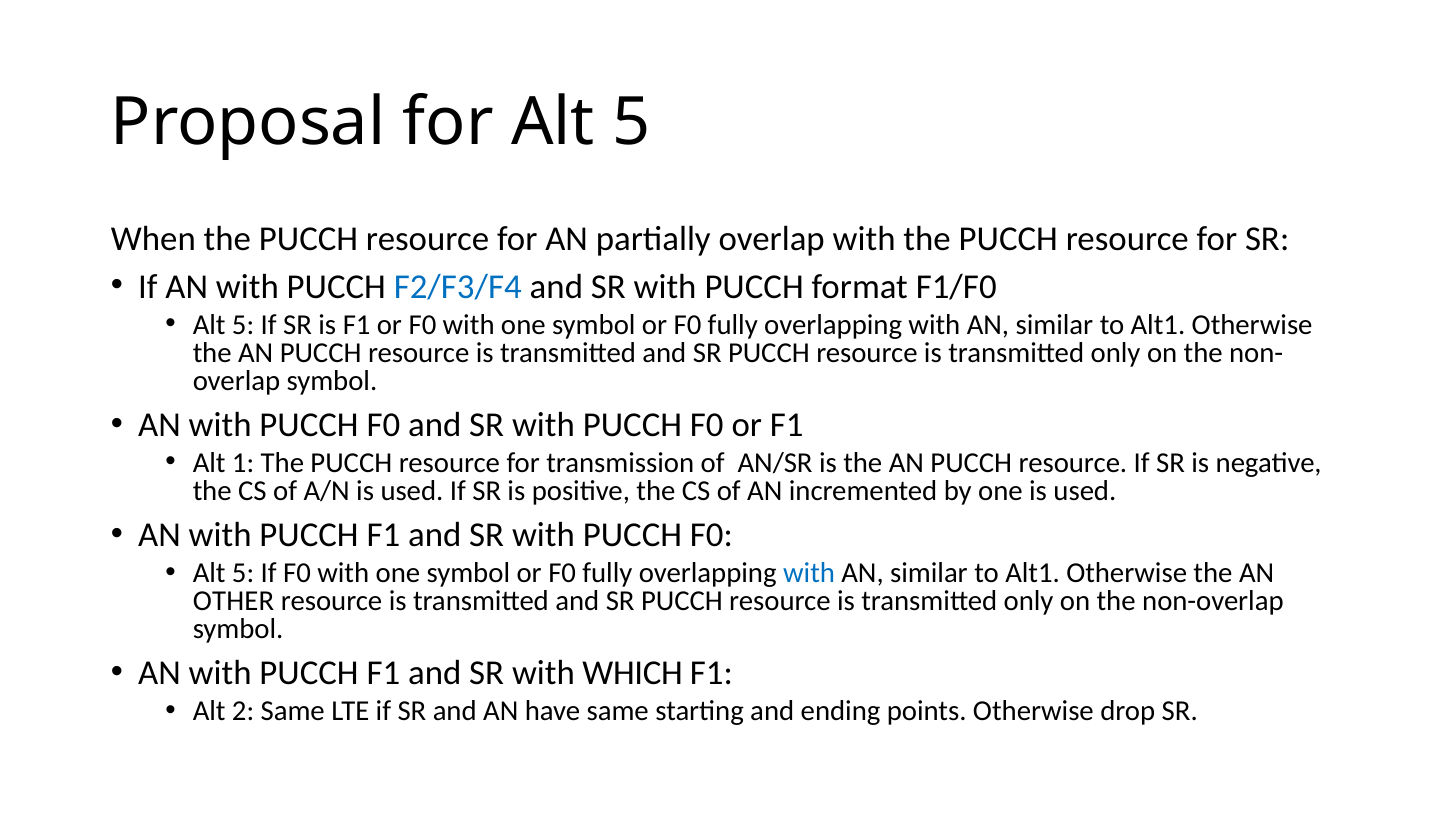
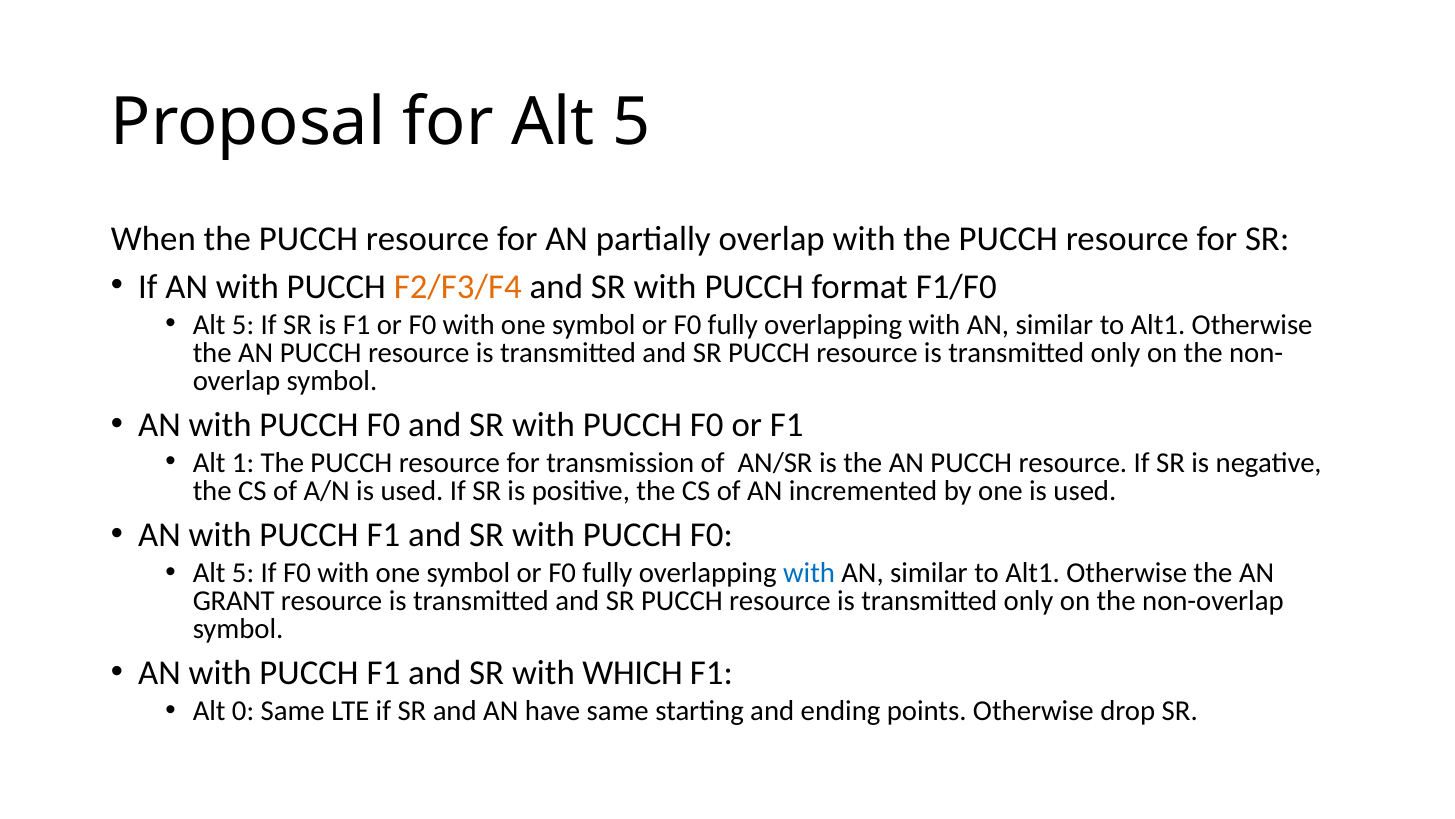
F2/F3/F4 colour: blue -> orange
OTHER: OTHER -> GRANT
2: 2 -> 0
